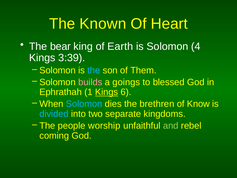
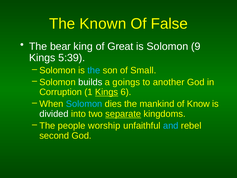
Heart: Heart -> False
Earth: Earth -> Great
4: 4 -> 9
3:39: 3:39 -> 5:39
Them: Them -> Small
builds colour: pink -> white
blessed: blessed -> another
Ephrathah: Ephrathah -> Corruption
brethren: brethren -> mankind
divided colour: light blue -> white
separate underline: none -> present
and colour: light green -> light blue
coming: coming -> second
